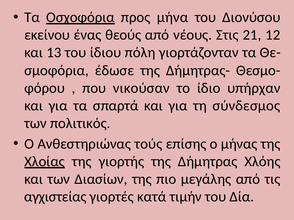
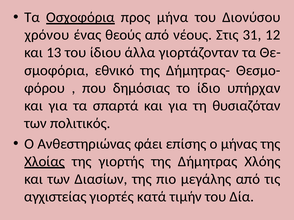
εκείνου: εκείνου -> χρόνου
21: 21 -> 31
πόλη: πόλη -> άλλα
έδωσε: έδωσε -> εθνικό
νικούσαν: νικούσαν -> δημόσιας
σύνδεσμος: σύνδεσμος -> θυσιαζόταν
τούς: τούς -> φάει
